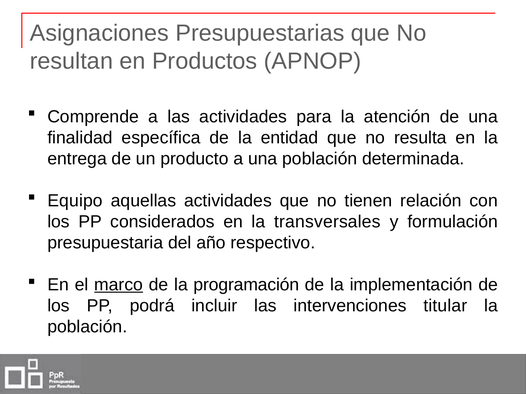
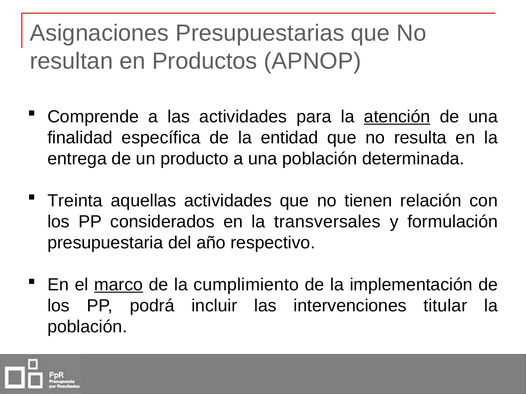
atención underline: none -> present
Equipo: Equipo -> Treinta
programación: programación -> cumplimiento
